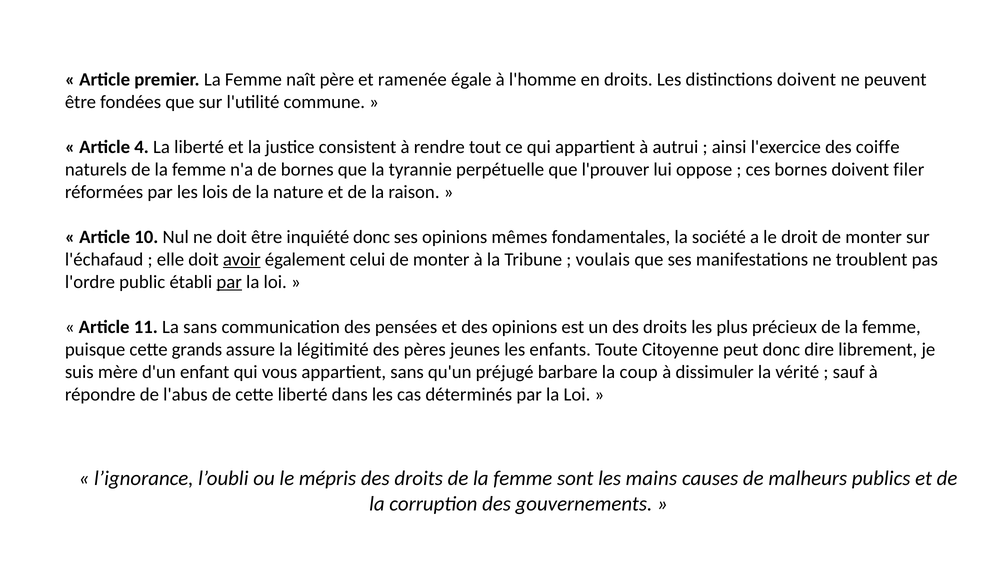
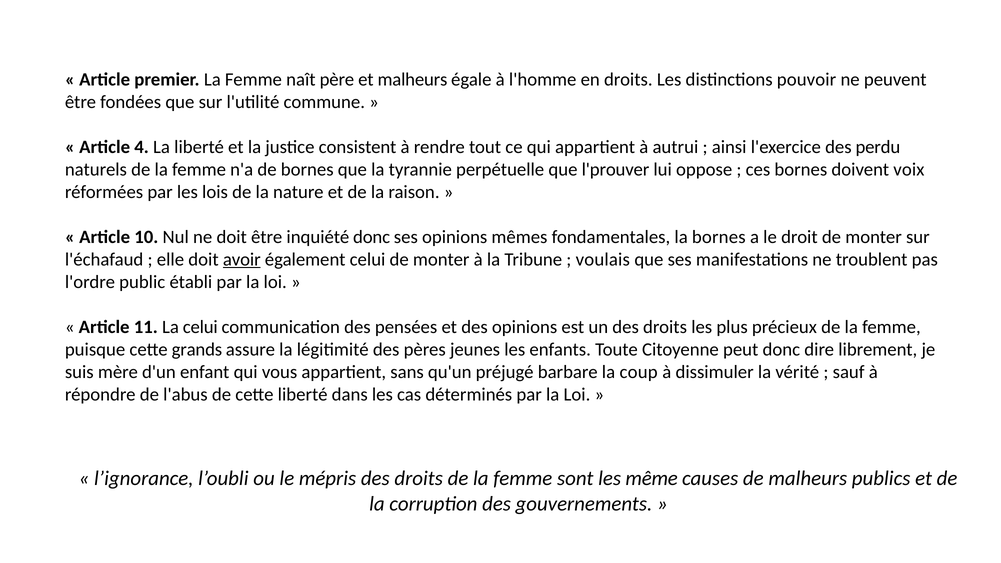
et ramenée: ramenée -> malheurs
distinctions doivent: doivent -> pouvoir
coiffe: coiffe -> perdu
filer: filer -> voix
la société: société -> bornes
par at (229, 282) underline: present -> none
La sans: sans -> celui
mains: mains -> même
